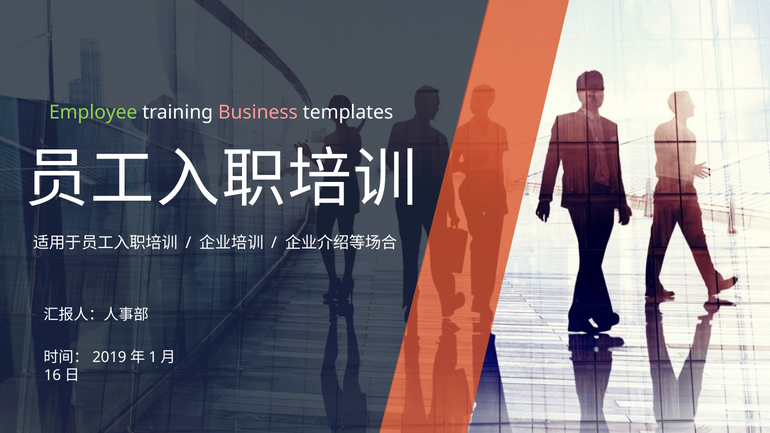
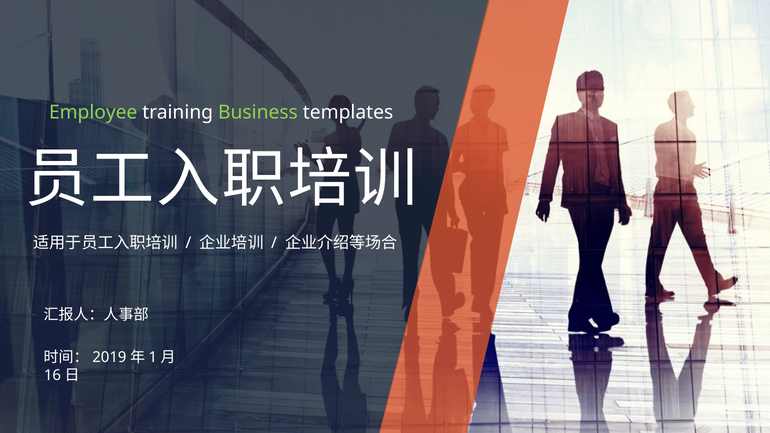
Business colour: pink -> light green
